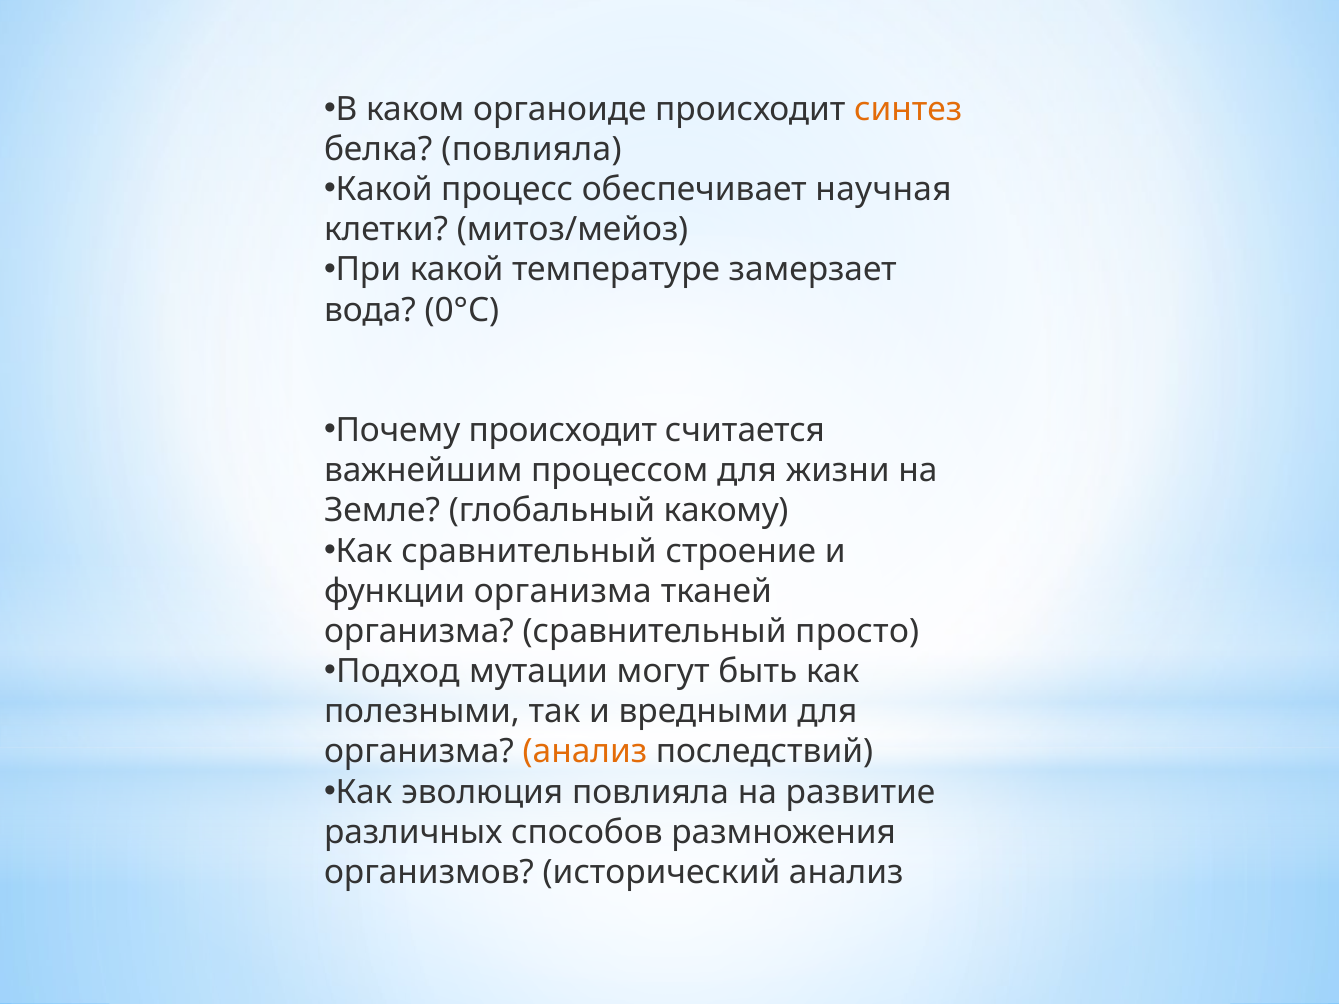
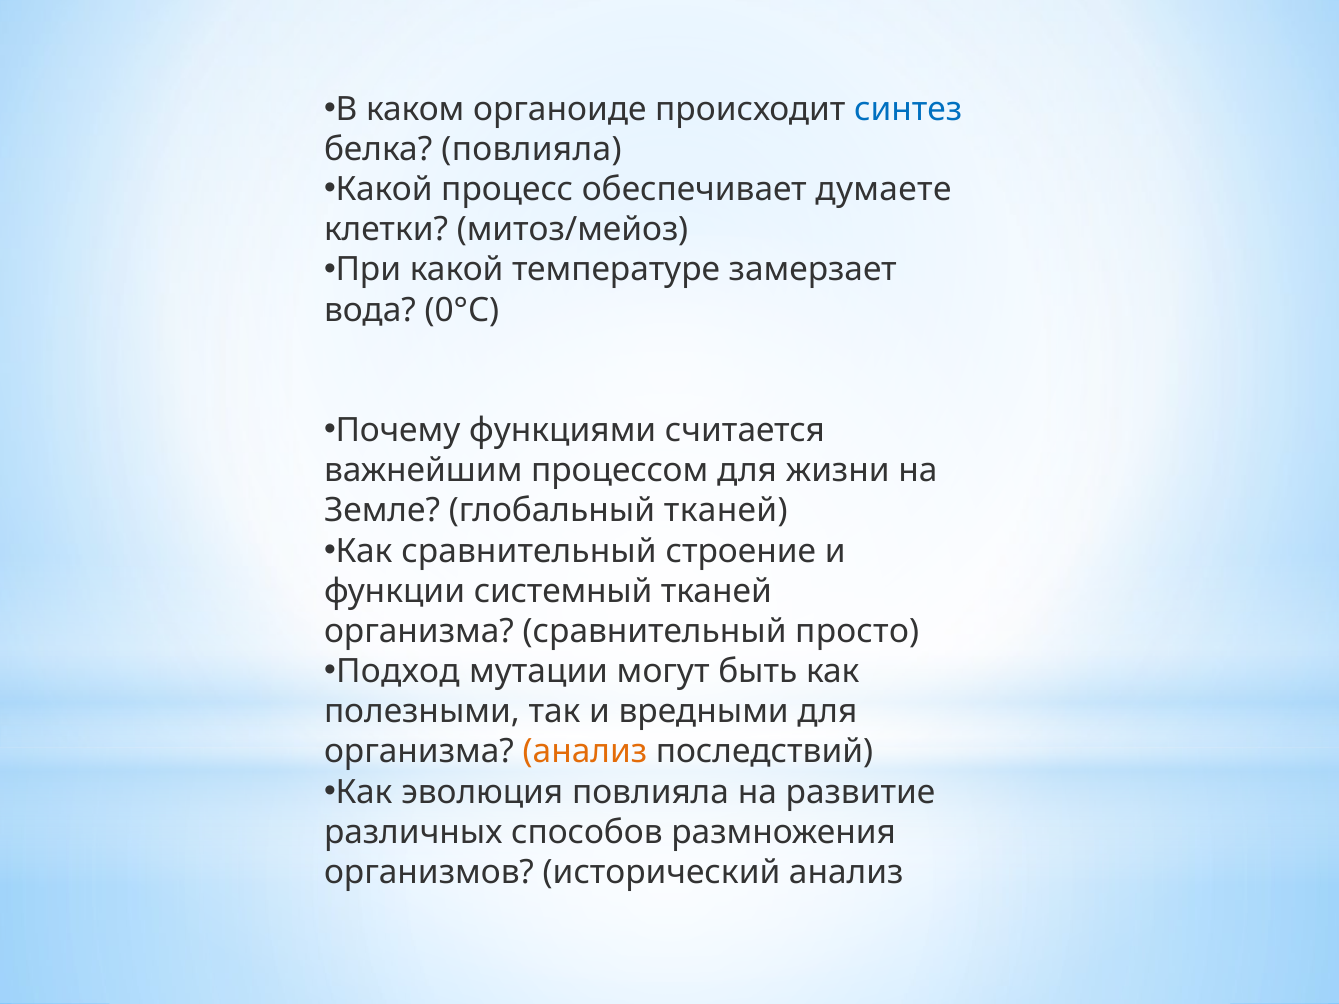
синтез colour: orange -> blue
научная: научная -> думаете
Почему происходит: происходит -> функциями
глобальный какому: какому -> тканей
функции организма: организма -> системный
